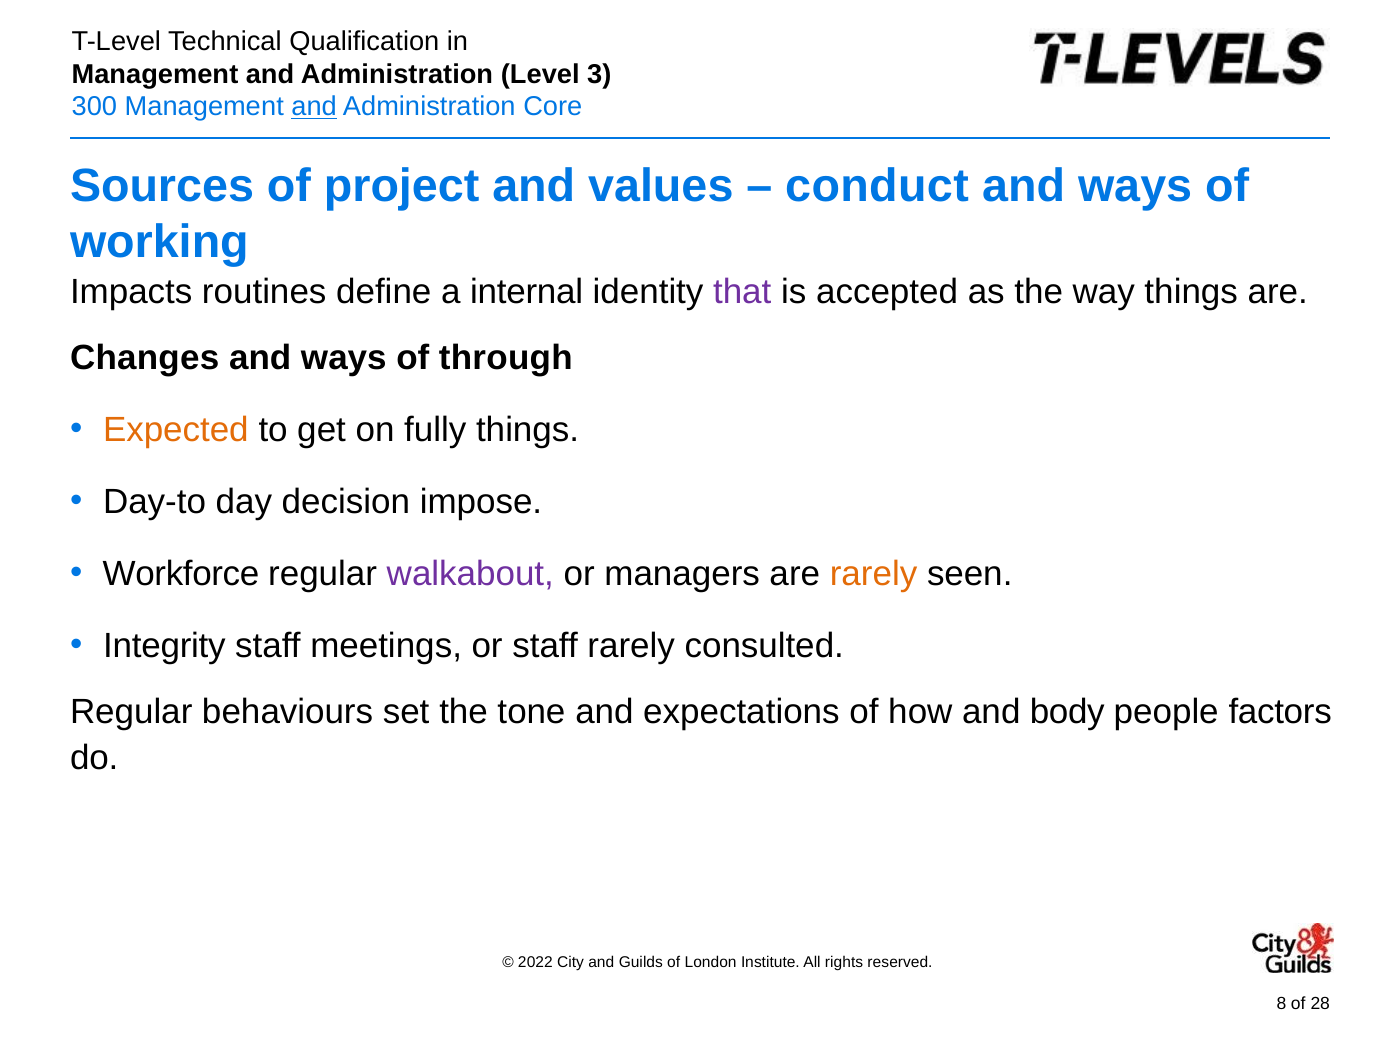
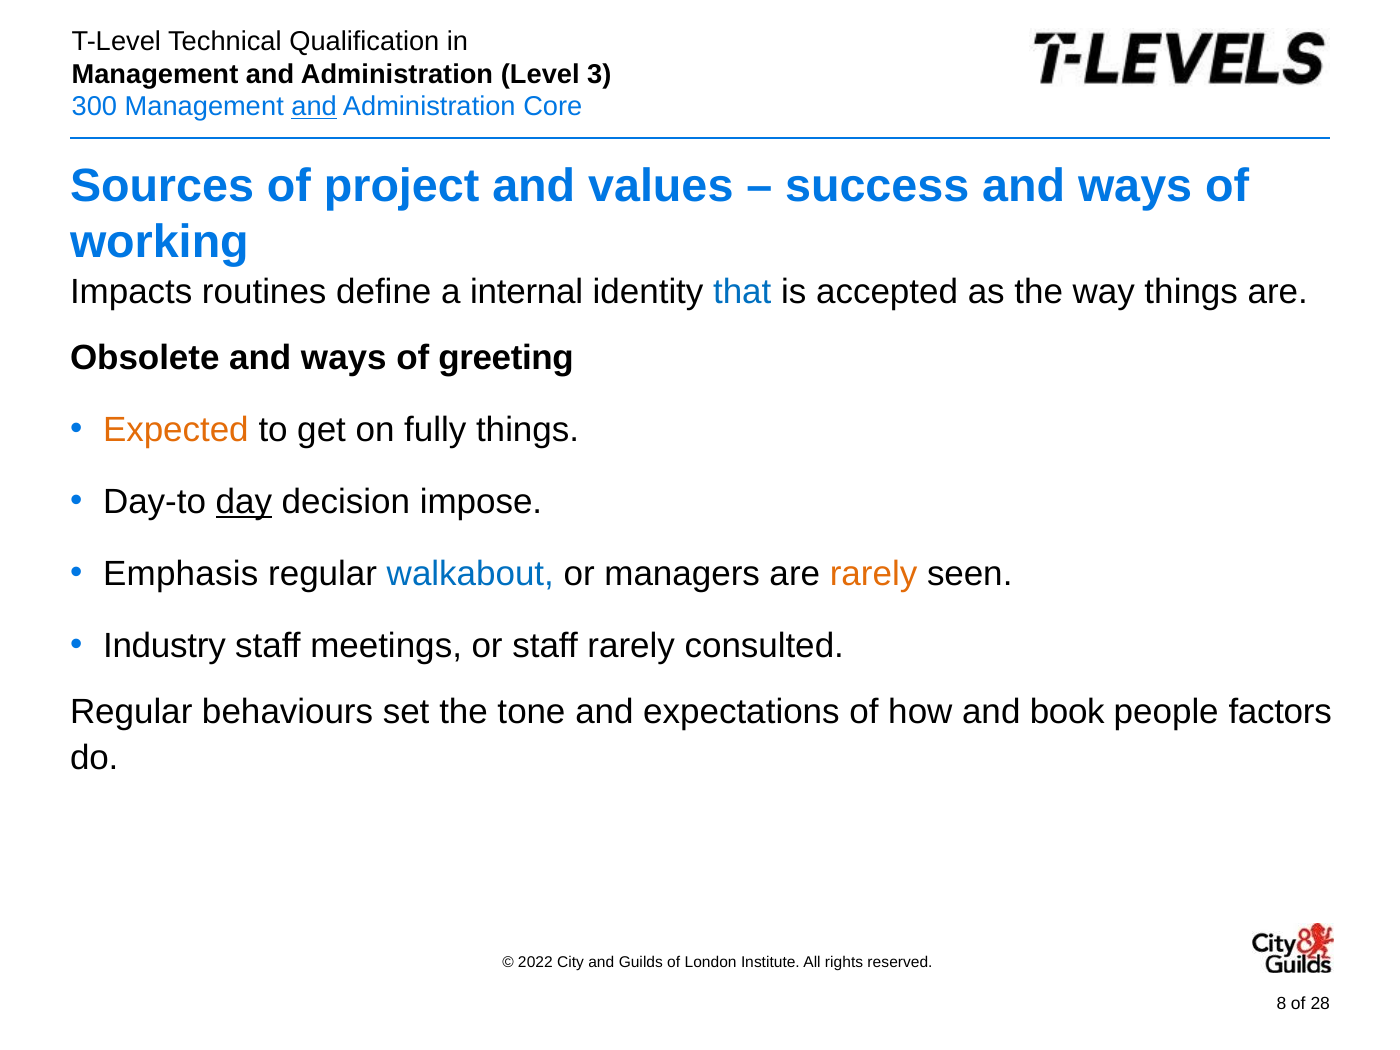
conduct: conduct -> success
that colour: purple -> blue
Changes: Changes -> Obsolete
through: through -> greeting
day underline: none -> present
Workforce: Workforce -> Emphasis
walkabout colour: purple -> blue
Integrity: Integrity -> Industry
body: body -> book
